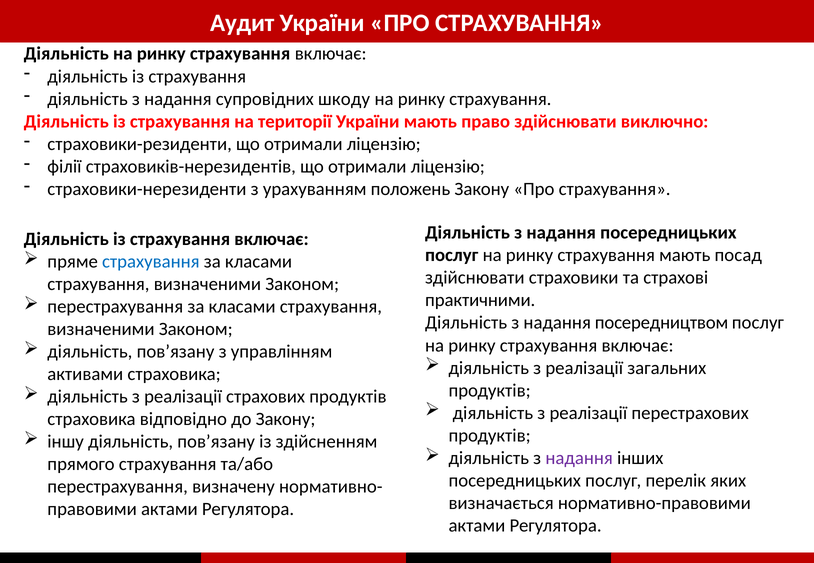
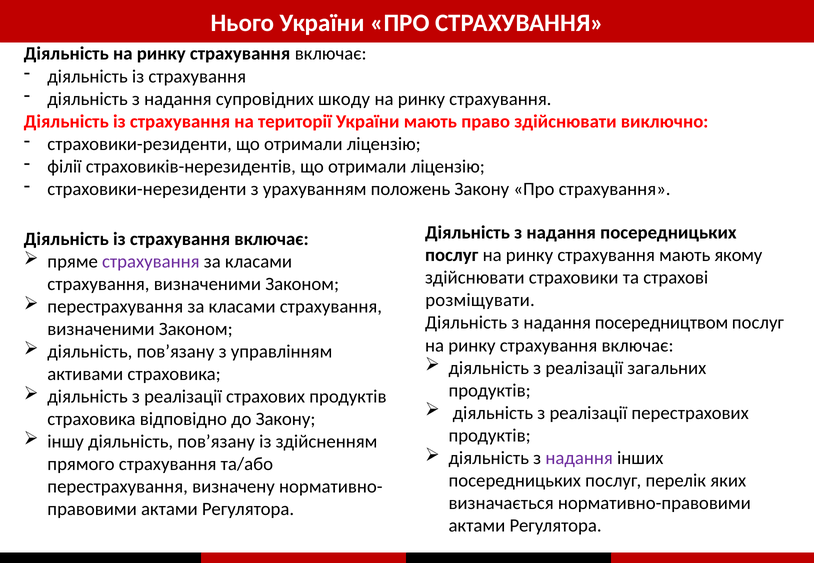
Аудит: Аудит -> Нього
посад: посад -> якому
страхування at (151, 262) colour: blue -> purple
практичними: практичними -> розміщувати
